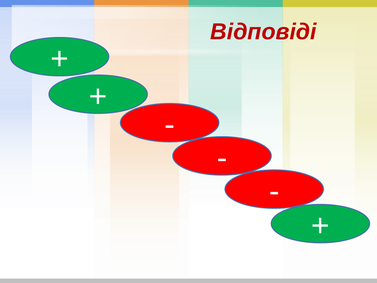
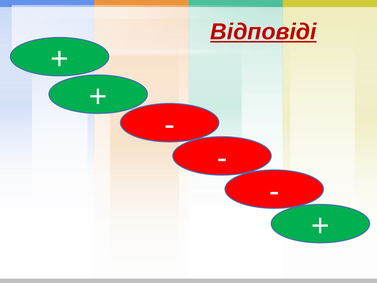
Відповіді underline: none -> present
